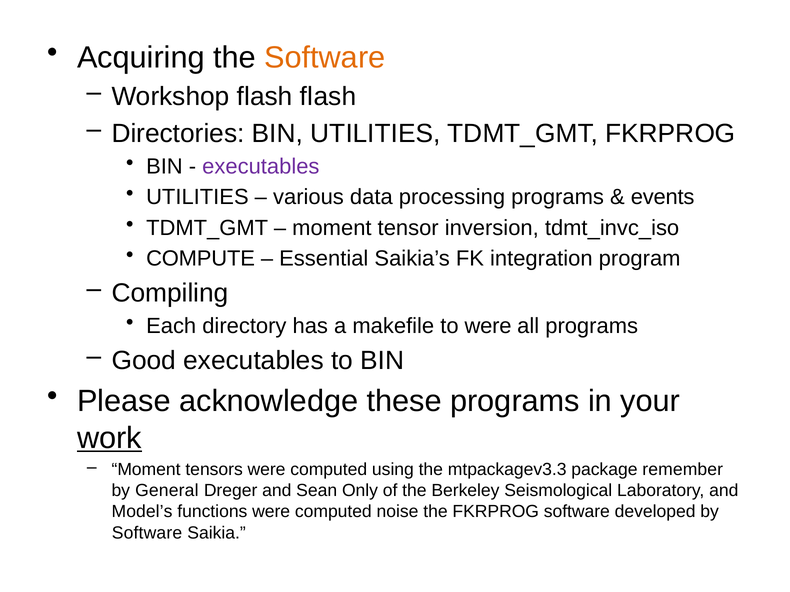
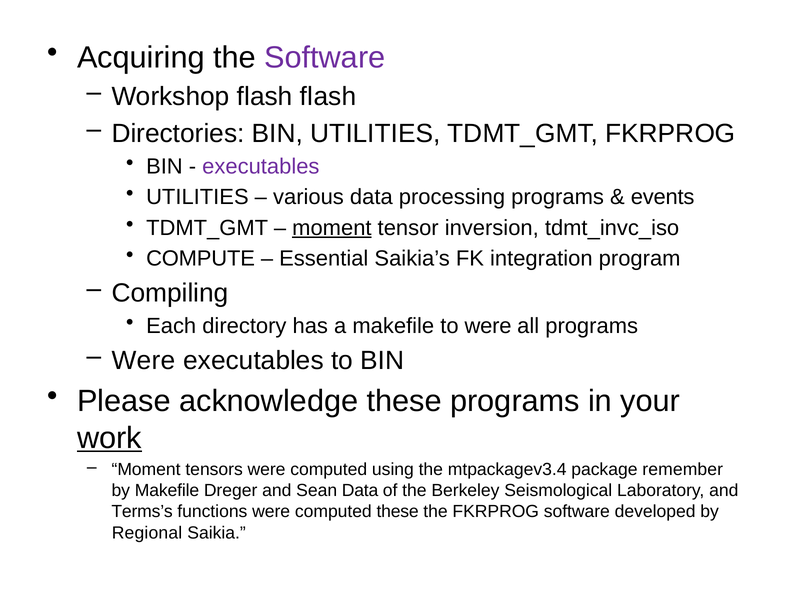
Software at (325, 57) colour: orange -> purple
moment at (332, 228) underline: none -> present
Good at (144, 361): Good -> Were
mtpackagev3.3: mtpackagev3.3 -> mtpackagev3.4
by General: General -> Makefile
Sean Only: Only -> Data
Model’s: Model’s -> Terms’s
computed noise: noise -> these
Software at (147, 533): Software -> Regional
